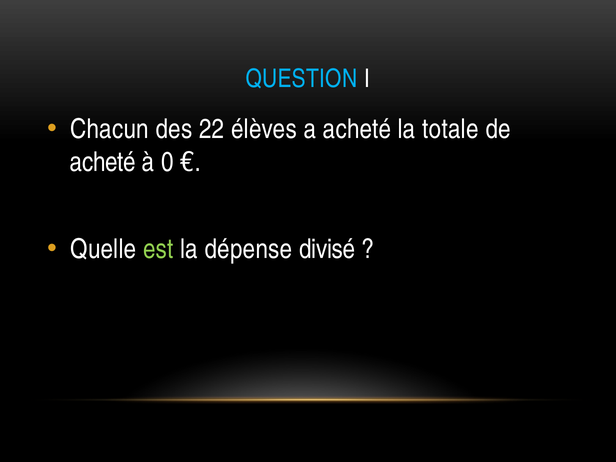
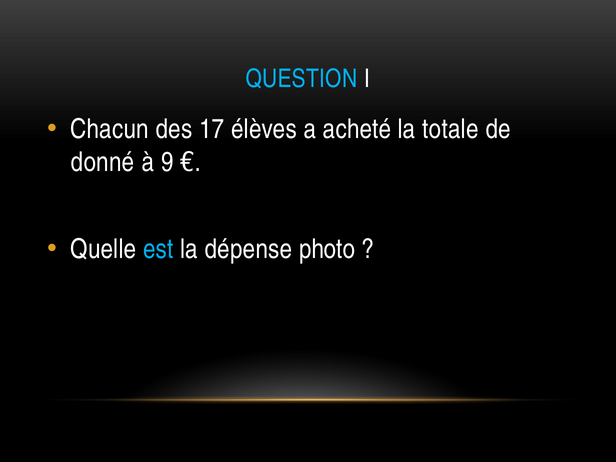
22: 22 -> 17
acheté at (103, 162): acheté -> donné
0: 0 -> 9
est colour: light green -> light blue
divisé: divisé -> photo
